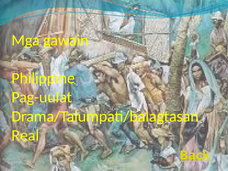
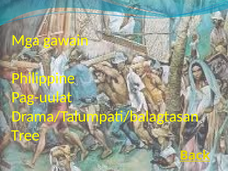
Real: Real -> Tree
